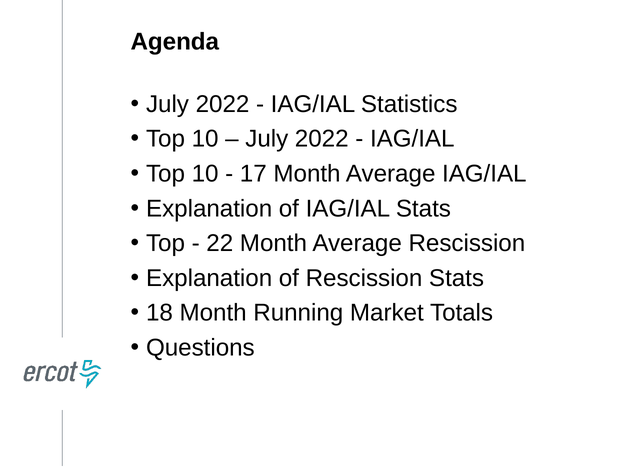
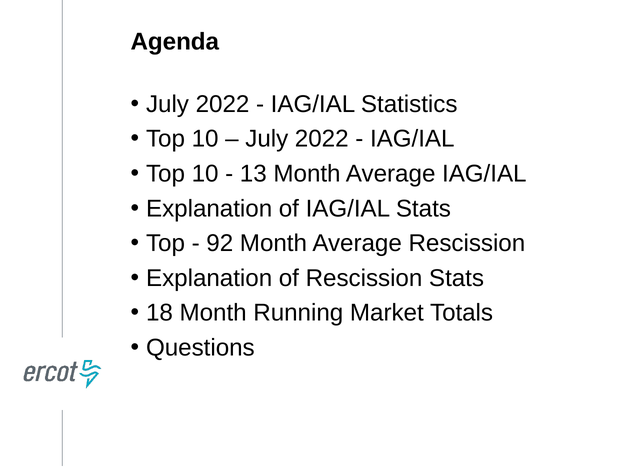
17: 17 -> 13
22: 22 -> 92
